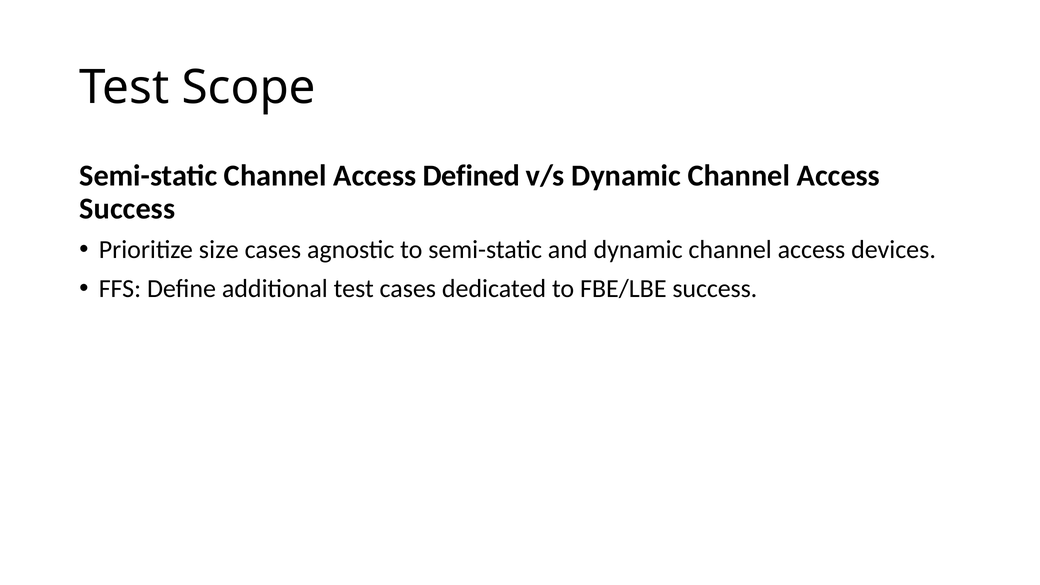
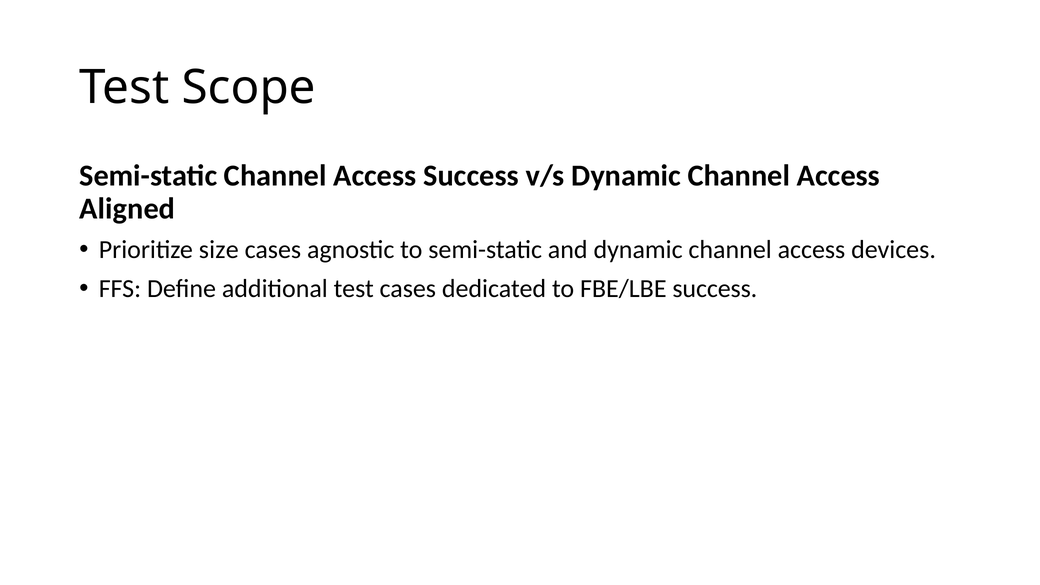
Access Defined: Defined -> Success
Success at (127, 209): Success -> Aligned
